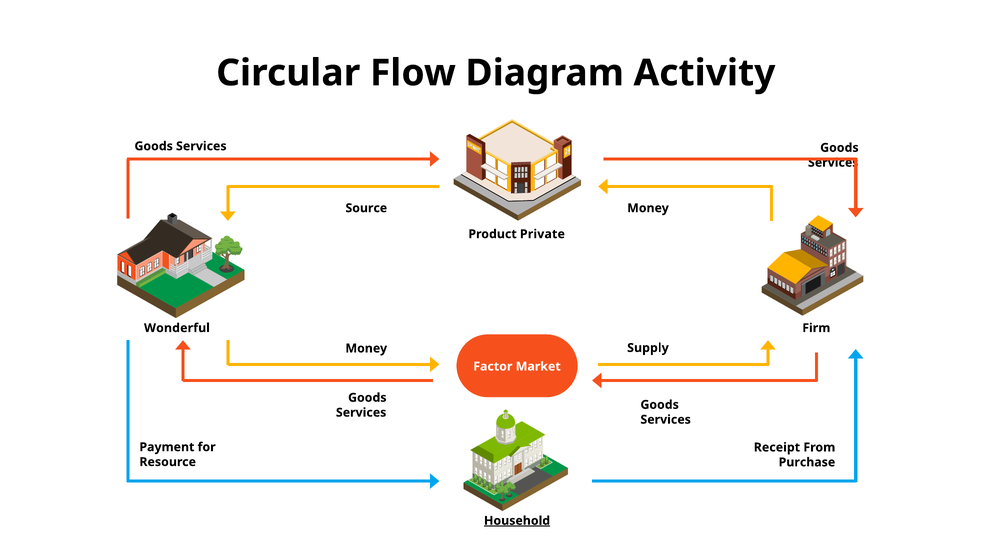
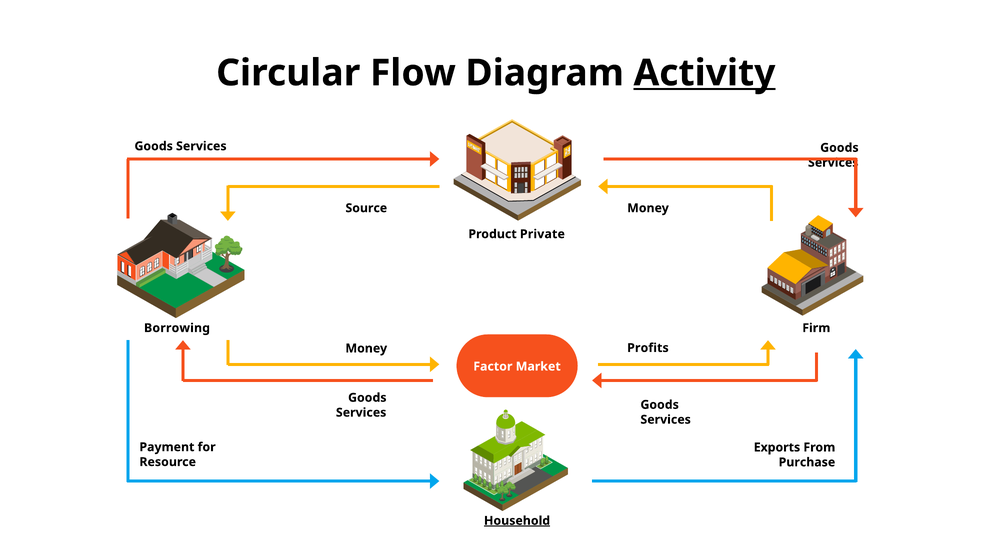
Activity underline: none -> present
Wonderful: Wonderful -> Borrowing
Supply: Supply -> Profits
Receipt: Receipt -> Exports
